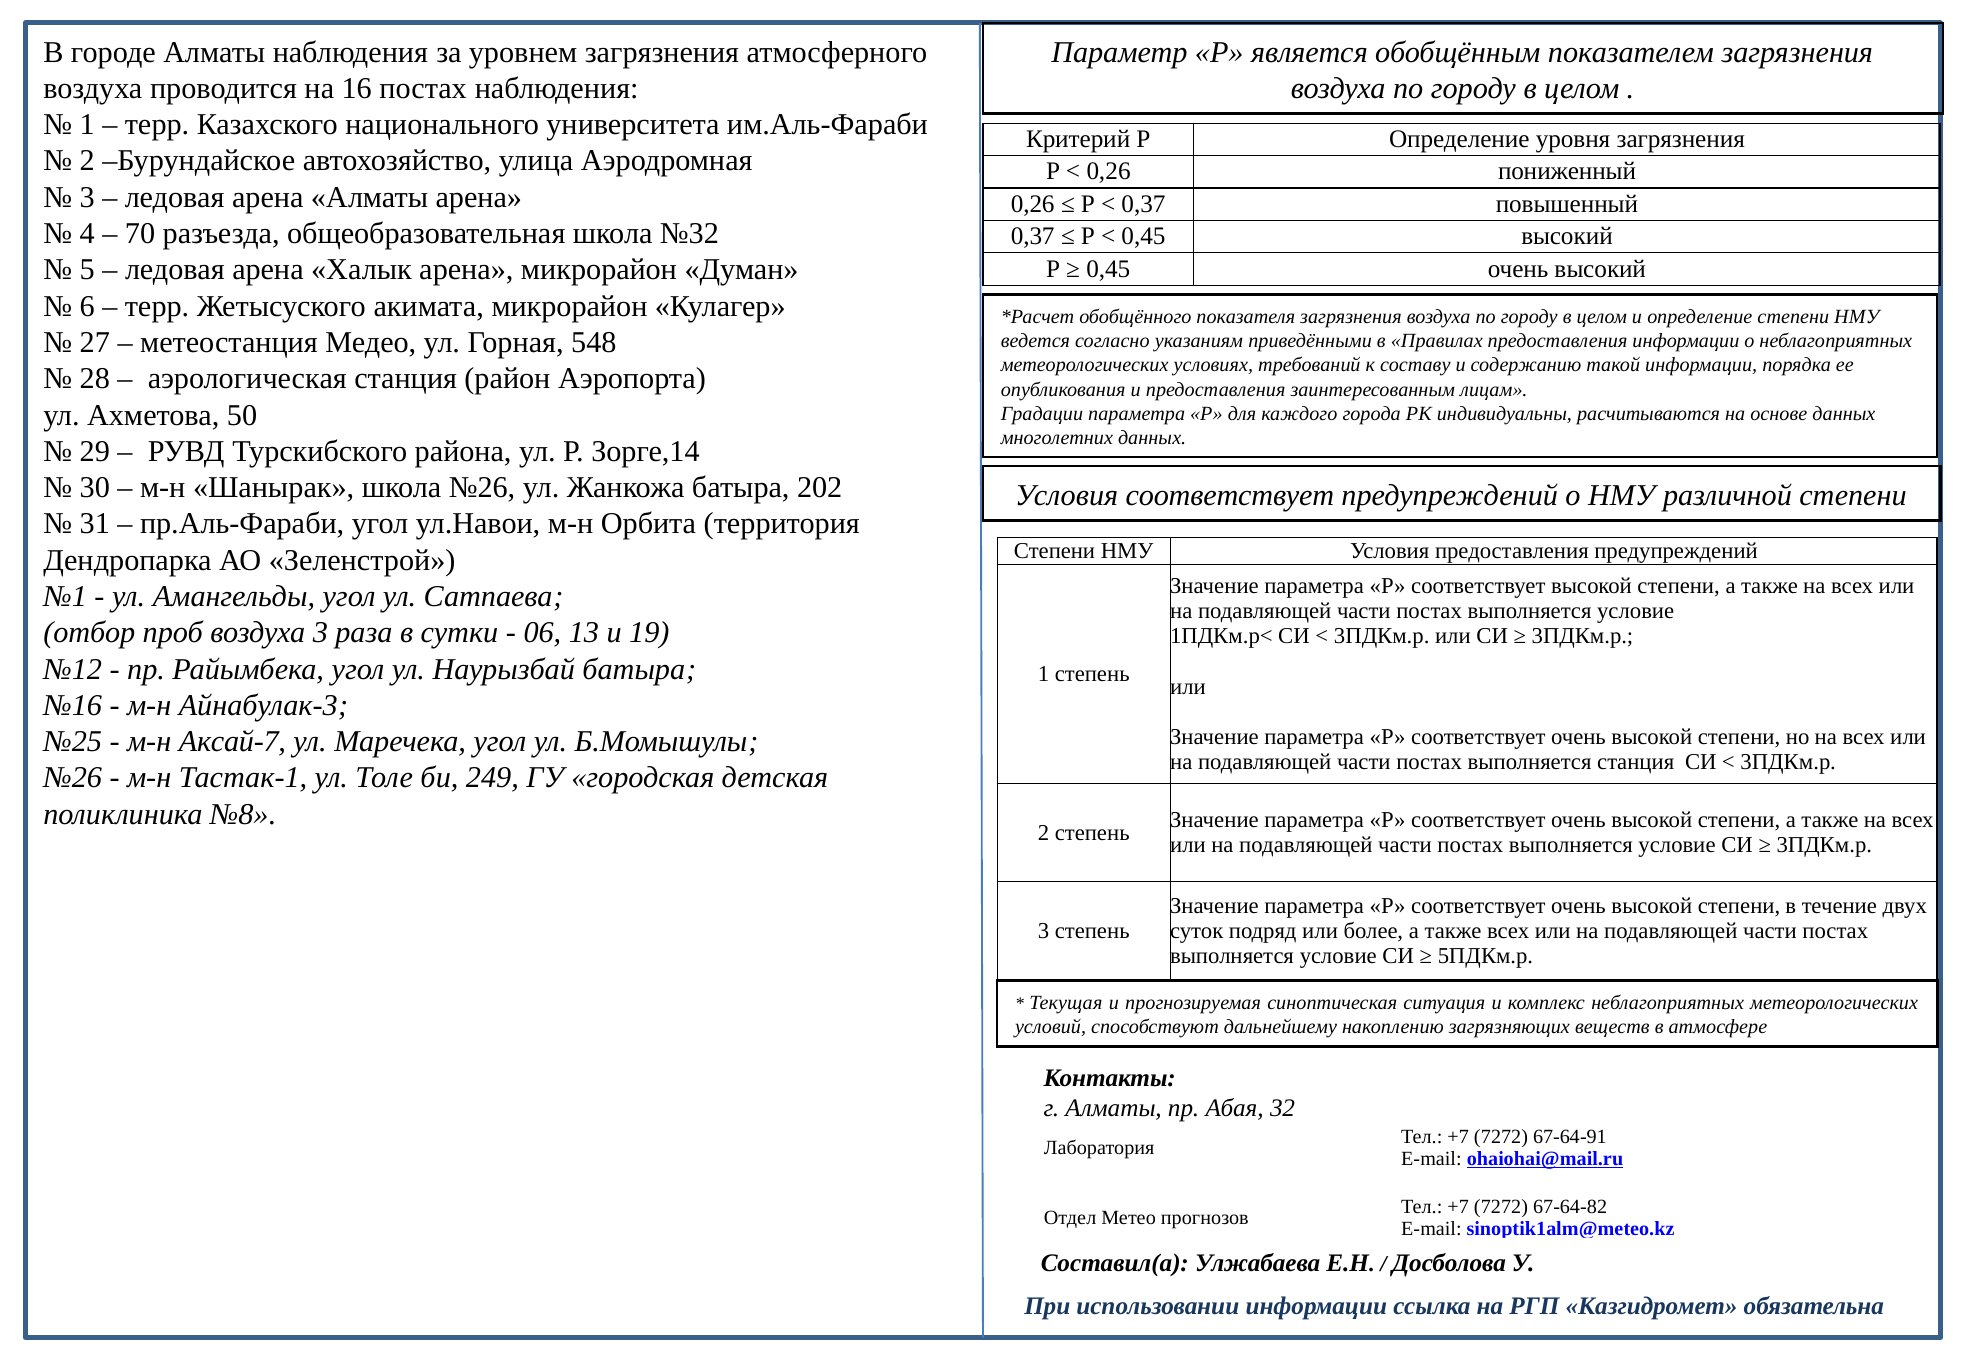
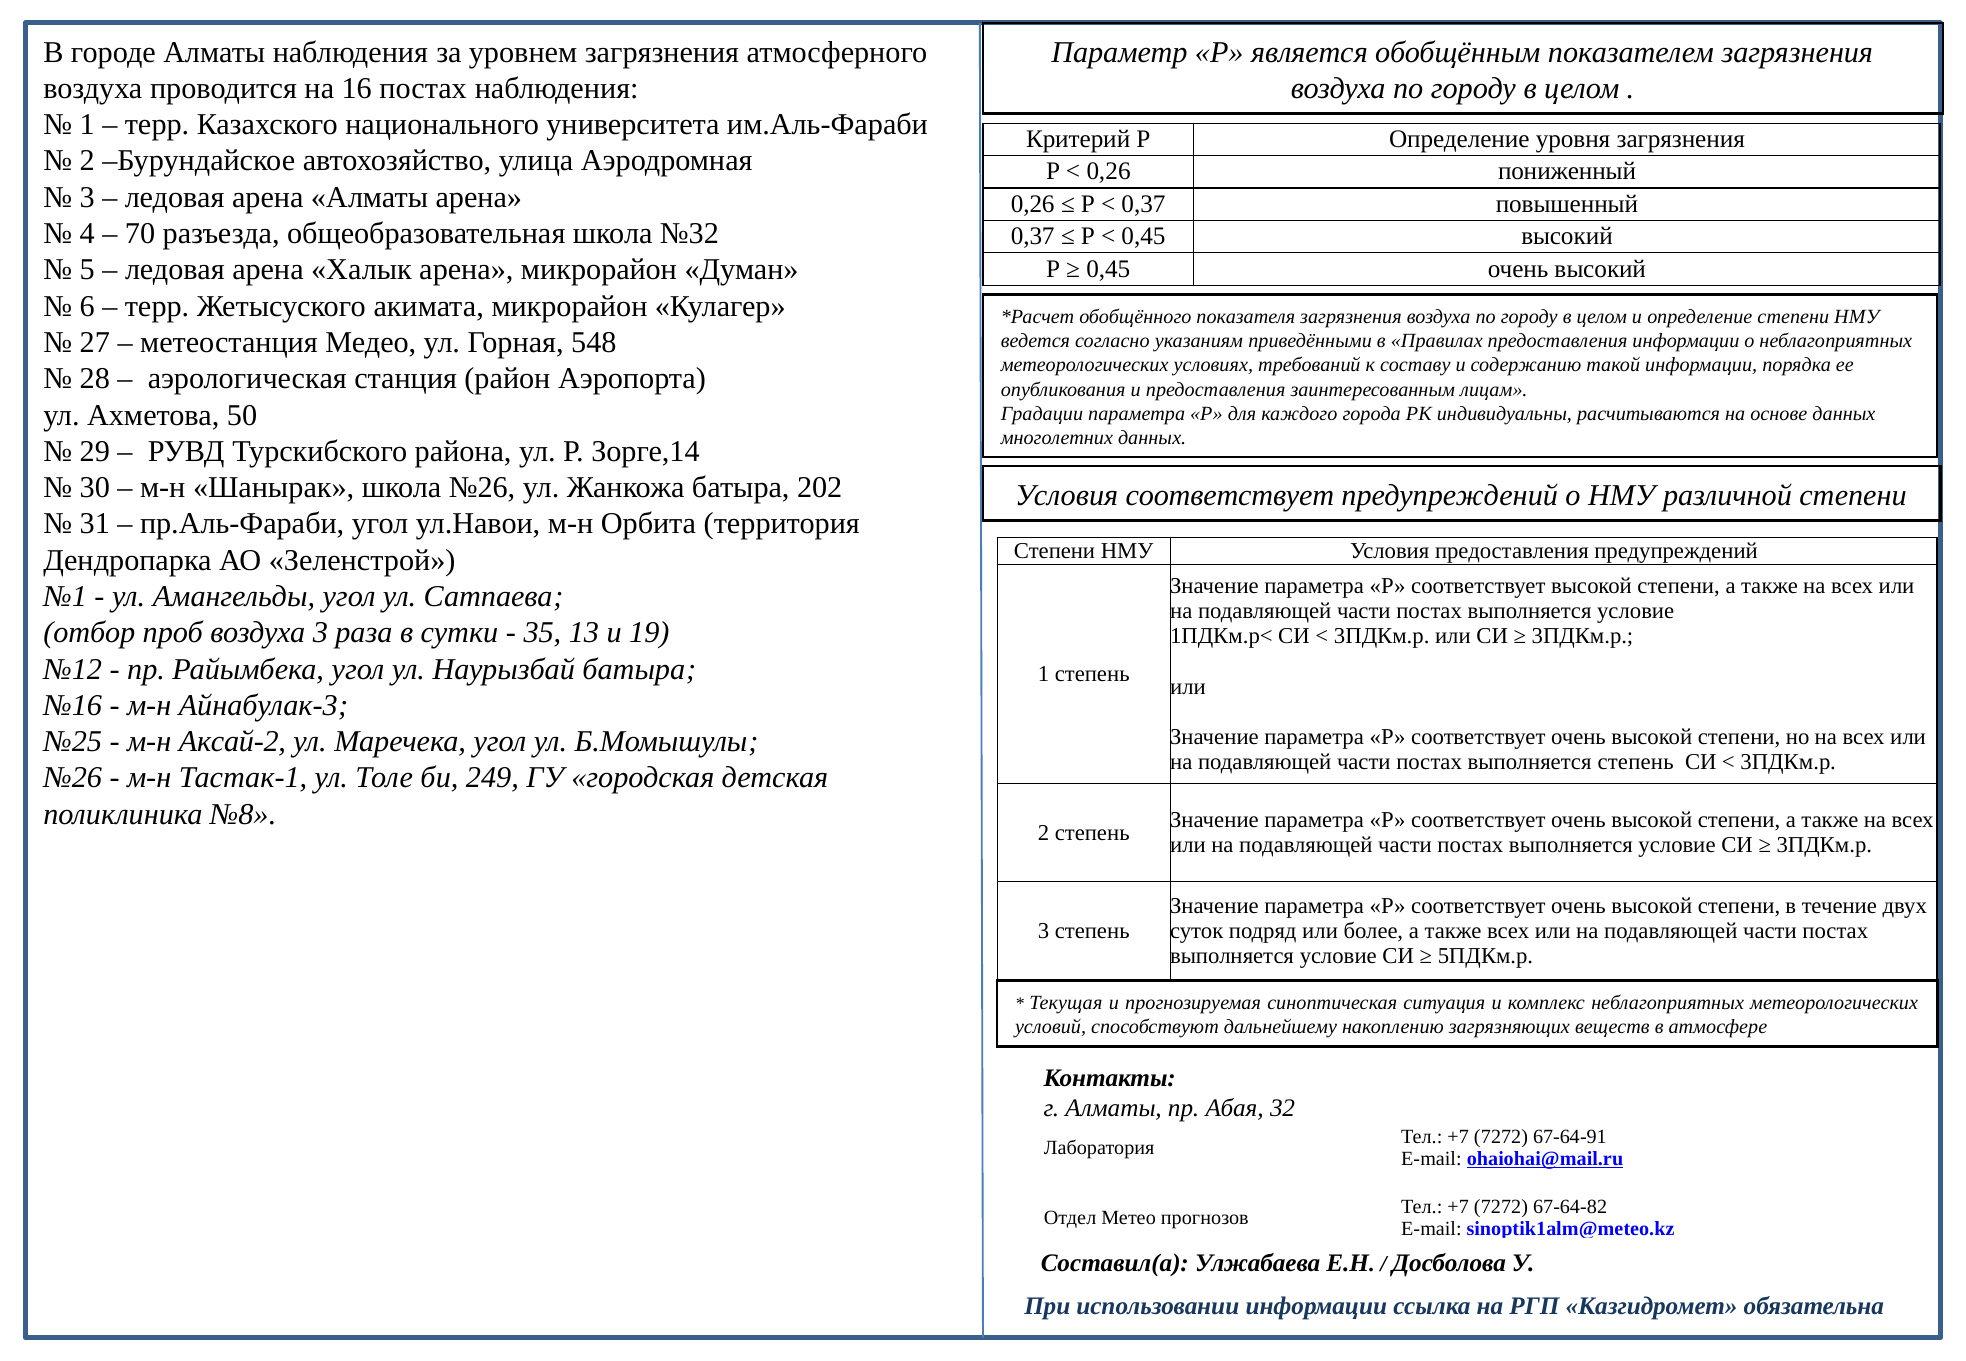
06: 06 -> 35
Аксай-7: Аксай-7 -> Аксай-2
выполняется станция: станция -> степень
